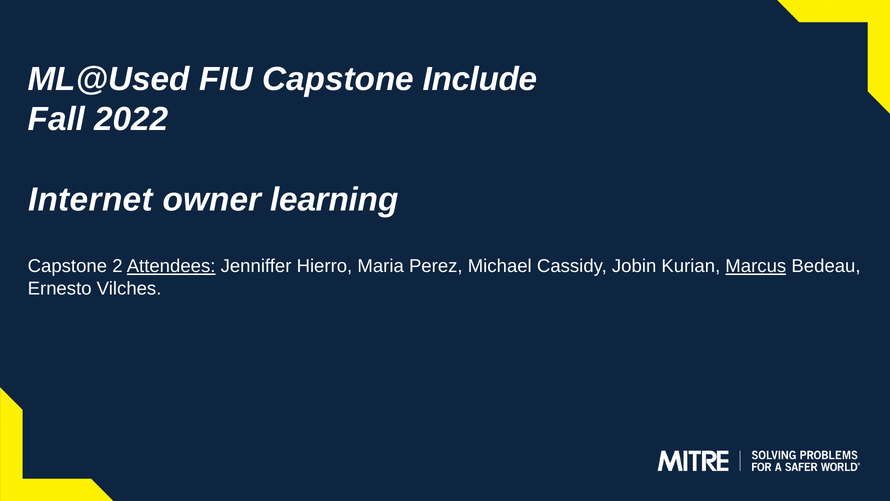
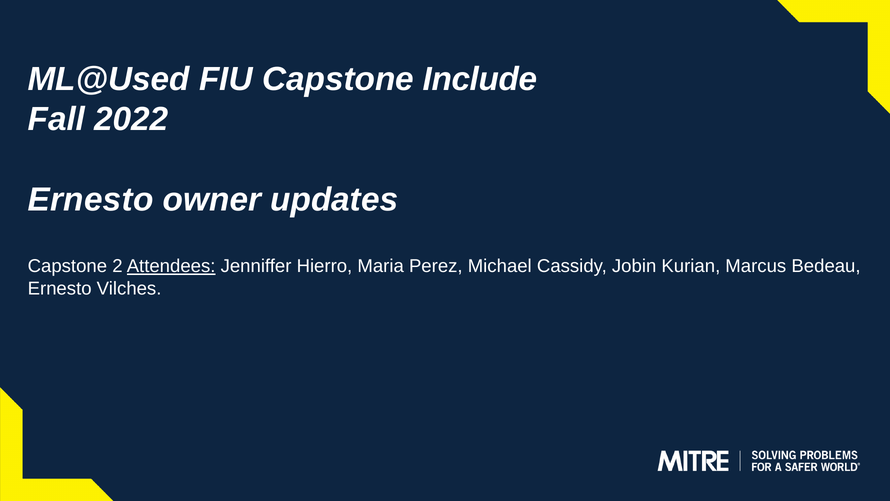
Internet at (90, 199): Internet -> Ernesto
learning: learning -> updates
Marcus underline: present -> none
